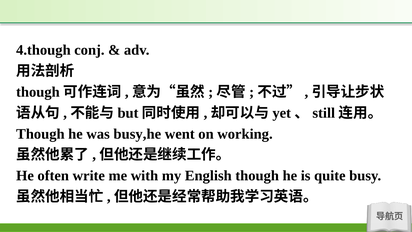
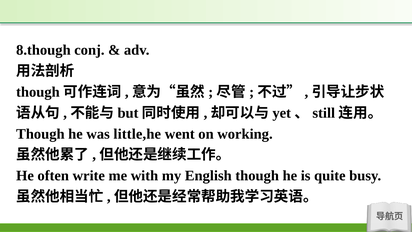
4.though: 4.though -> 8.though
busy,he: busy,he -> little,he
